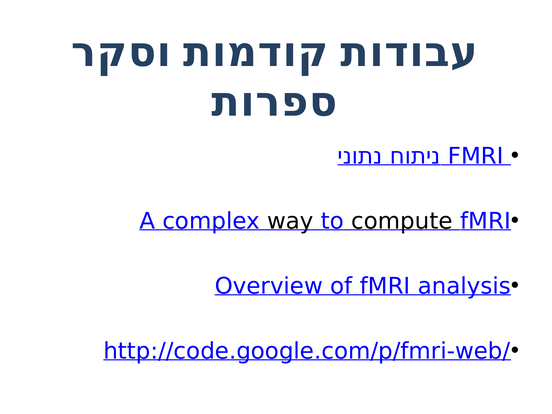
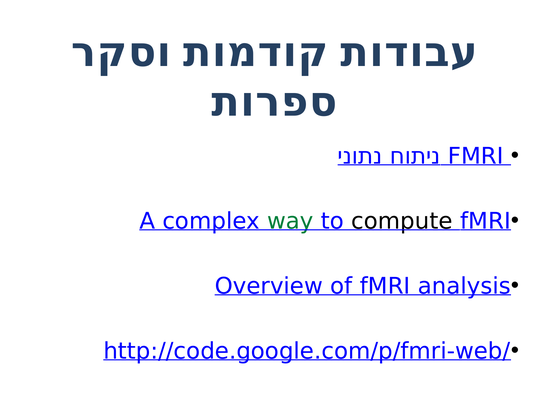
way colour: black -> green
